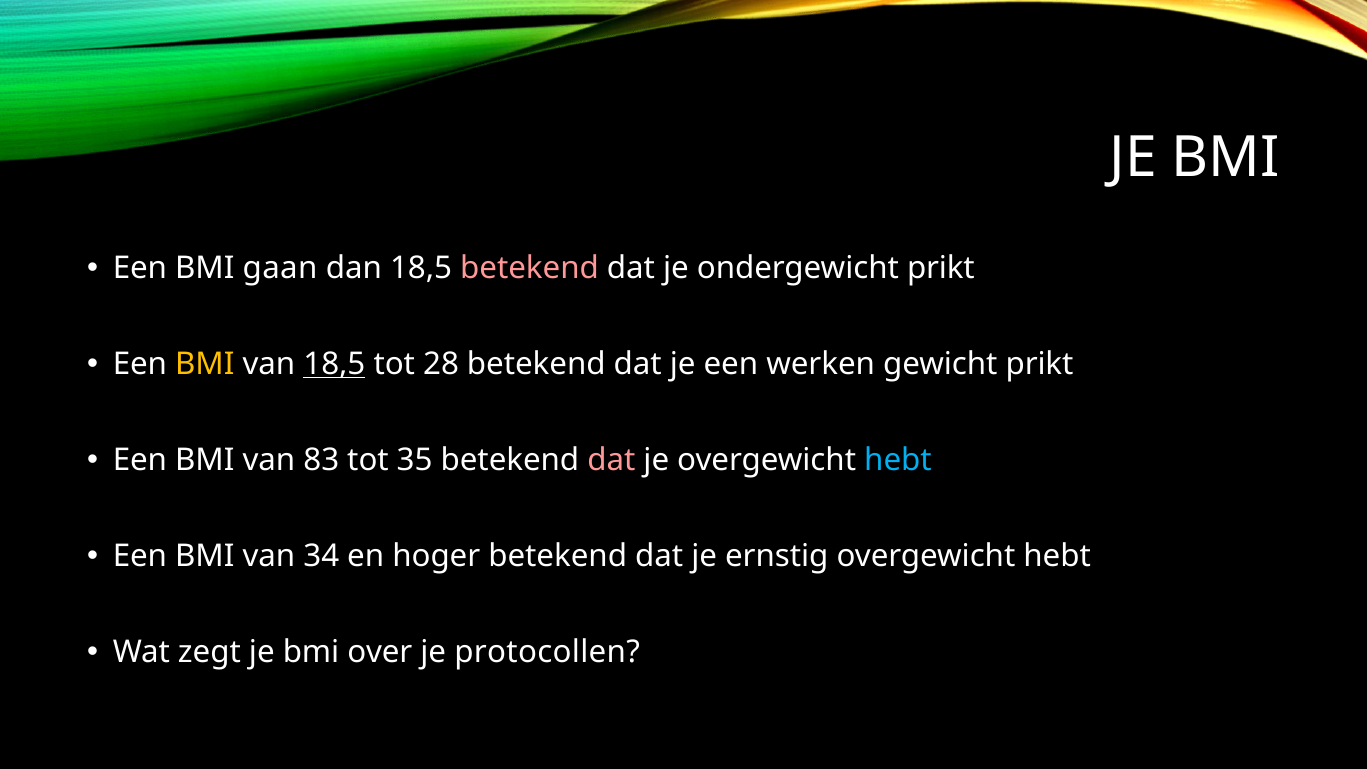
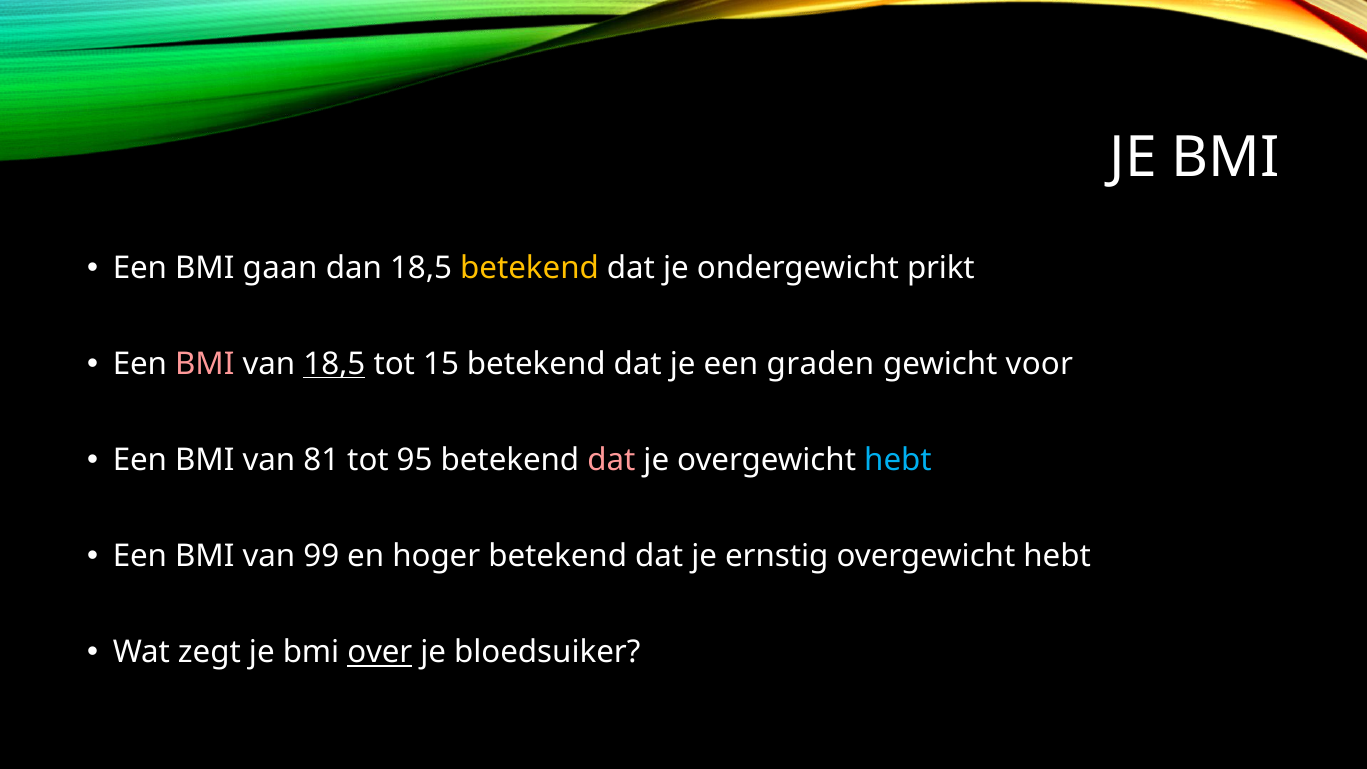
betekend at (530, 268) colour: pink -> yellow
BMI at (205, 364) colour: yellow -> pink
28: 28 -> 15
werken: werken -> graden
gewicht prikt: prikt -> voor
83: 83 -> 81
35: 35 -> 95
34: 34 -> 99
over underline: none -> present
protocollen: protocollen -> bloedsuiker
